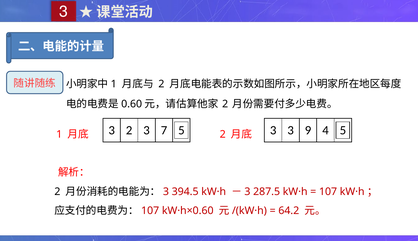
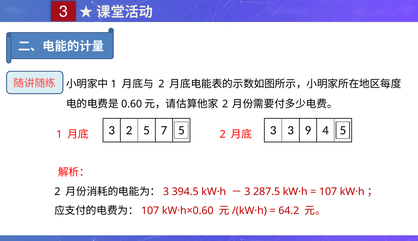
2 3: 3 -> 5
